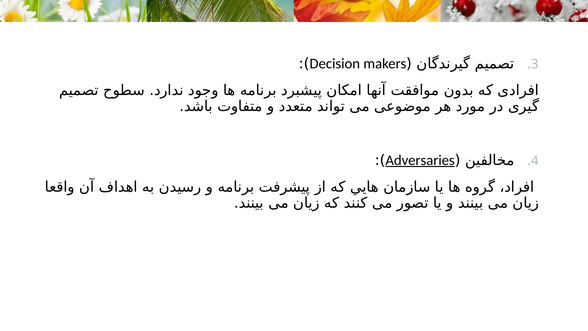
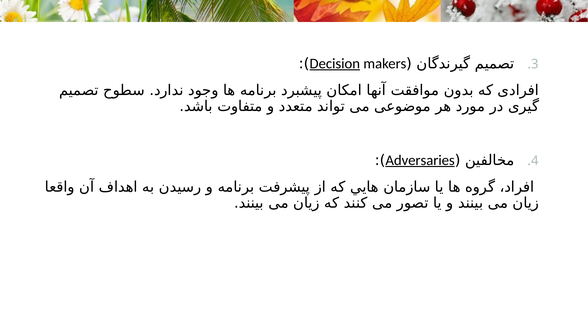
Decision underline: none -> present
